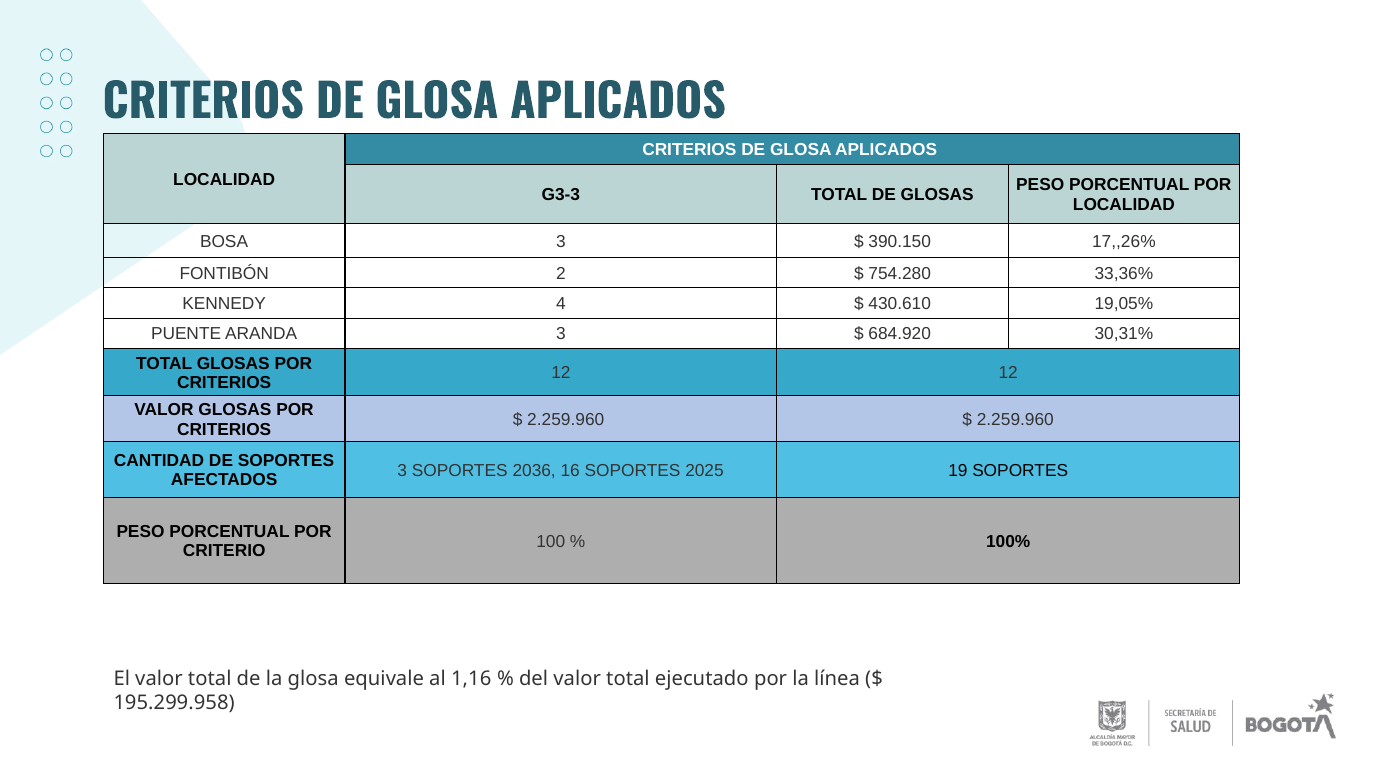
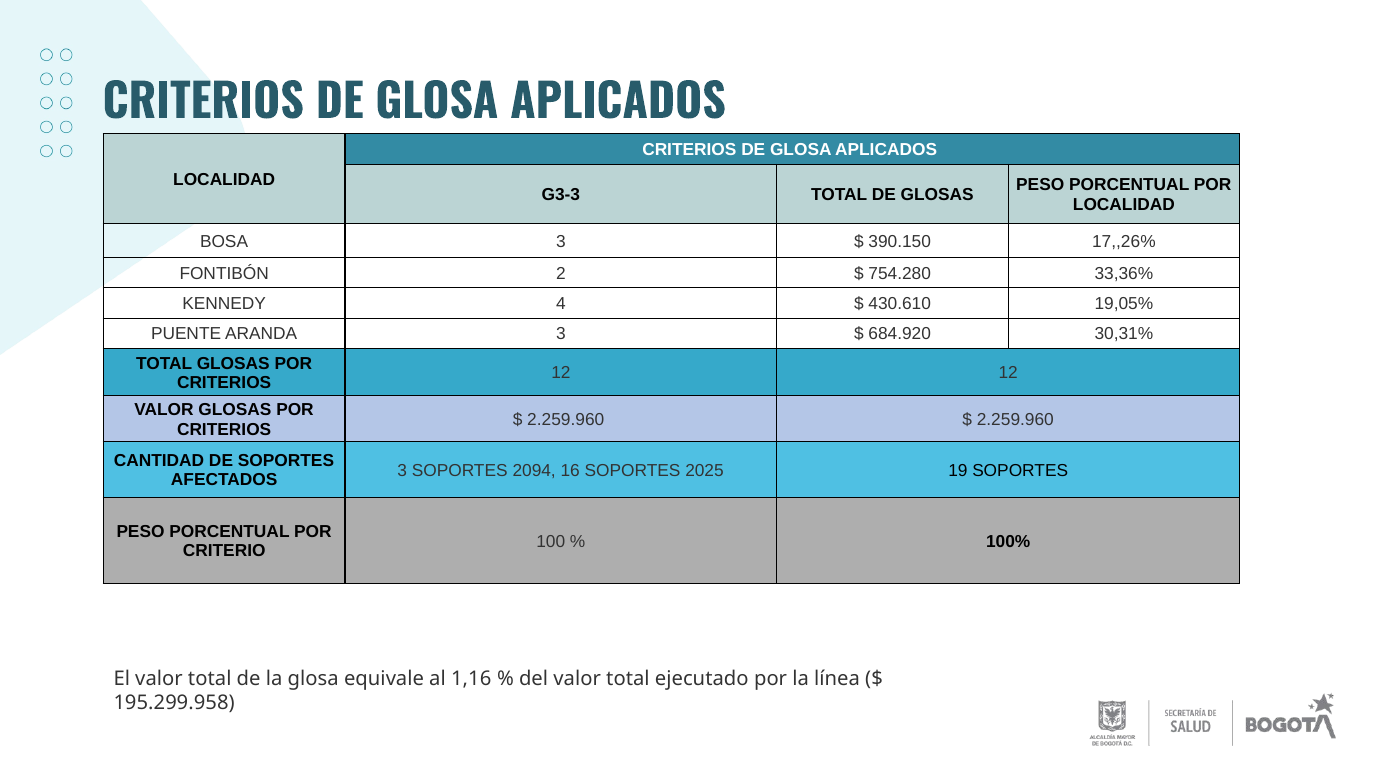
2036: 2036 -> 2094
